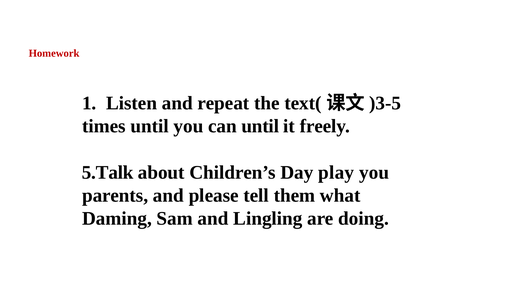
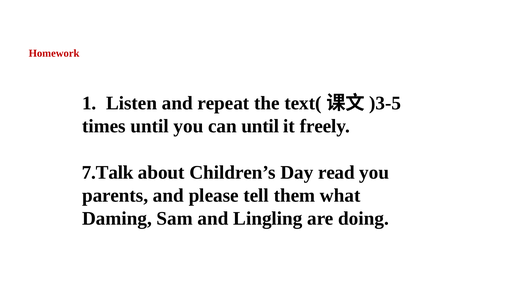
5.Talk: 5.Talk -> 7.Talk
play: play -> read
